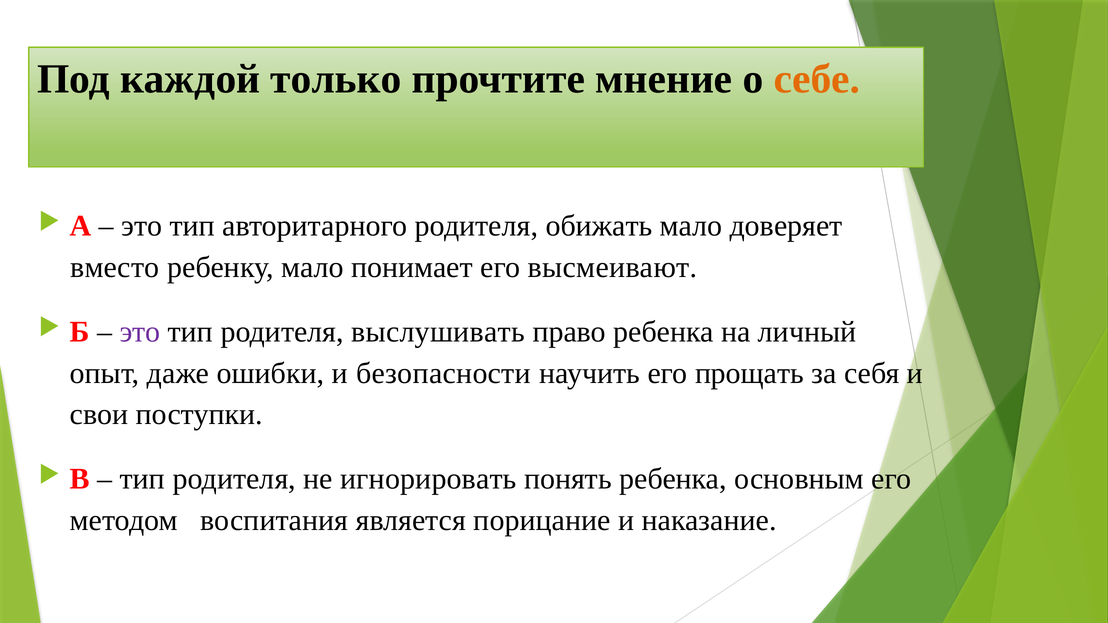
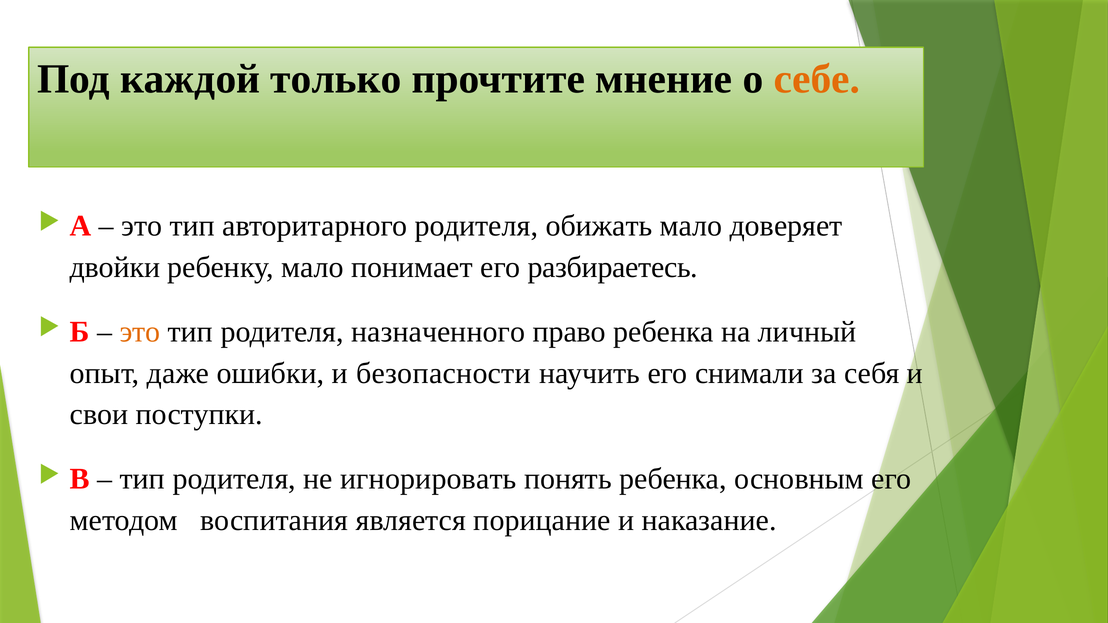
вместо: вместо -> двойки
высмеивают: высмеивают -> разбираетесь
это at (140, 332) colour: purple -> orange
выслушивать: выслушивать -> назначенного
прощать: прощать -> снимали
